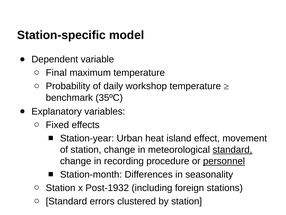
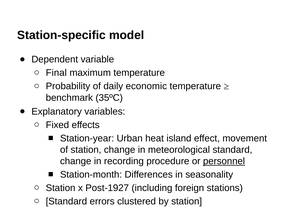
workshop: workshop -> economic
standard at (232, 149) underline: present -> none
Post-1932: Post-1932 -> Post-1927
